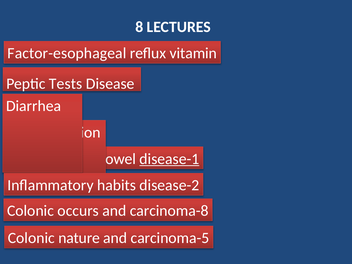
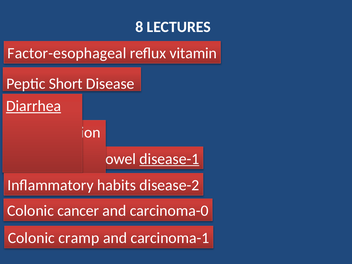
Tests: Tests -> Short
Diarrhea underline: none -> present
occurs: occurs -> cancer
carcinoma-8: carcinoma-8 -> carcinoma-0
nature: nature -> cramp
carcinoma-5: carcinoma-5 -> carcinoma-1
